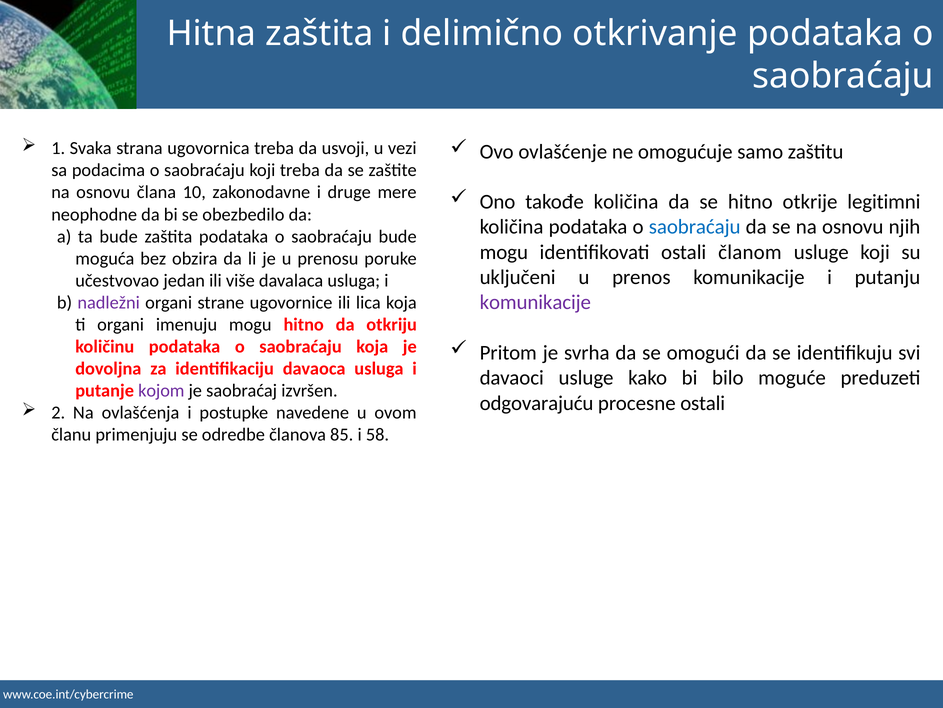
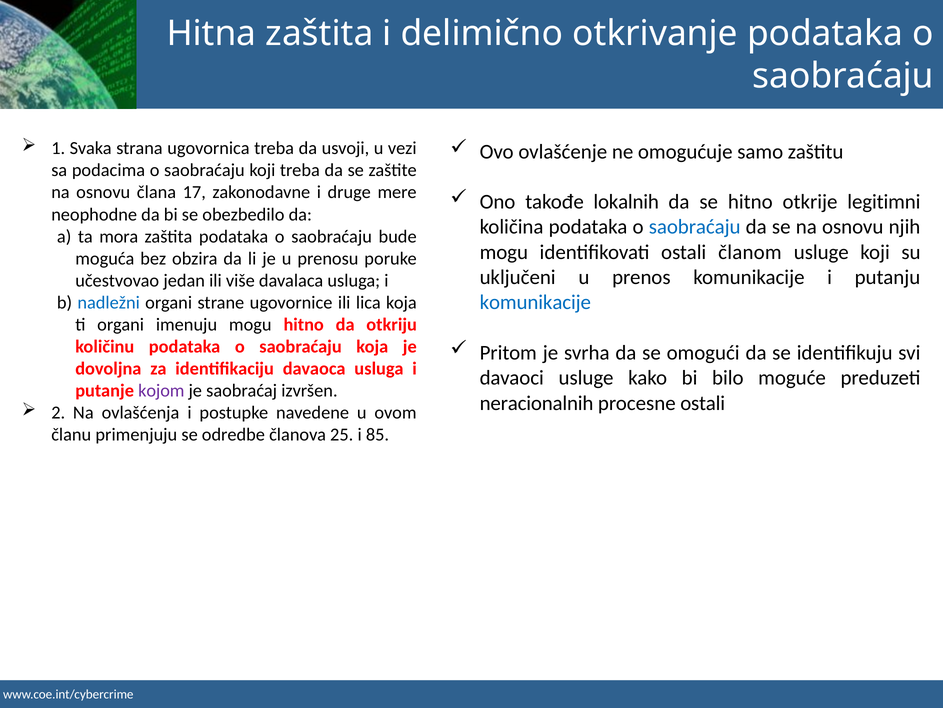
10: 10 -> 17
takođe količina: količina -> lokalnih
ta bude: bude -> mora
komunikacije at (535, 302) colour: purple -> blue
nadležni colour: purple -> blue
odgovarajuću: odgovarajuću -> neracionalnih
85: 85 -> 25
58: 58 -> 85
